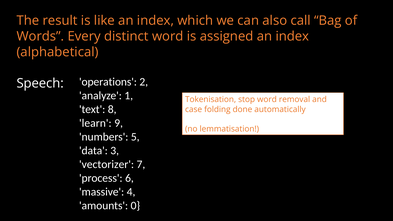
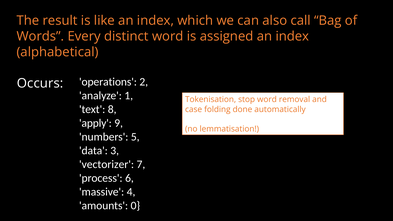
Speech: Speech -> Occurs
learn: learn -> apply
